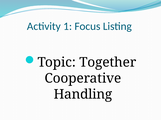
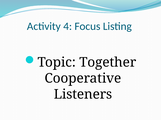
1: 1 -> 4
Handling: Handling -> Listeners
